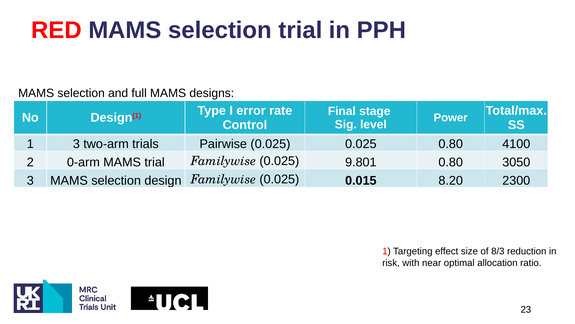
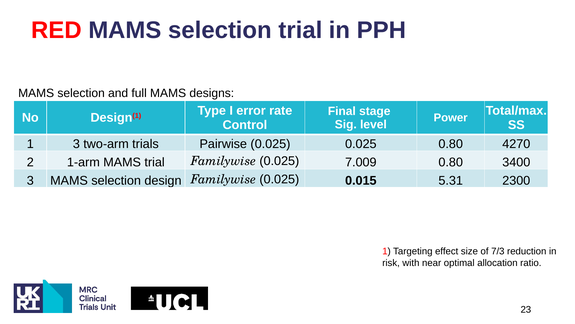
4100: 4100 -> 4270
0-arm: 0-arm -> 1-arm
9.801: 9.801 -> 7.009
3050: 3050 -> 3400
8.20: 8.20 -> 5.31
8/3: 8/3 -> 7/3
